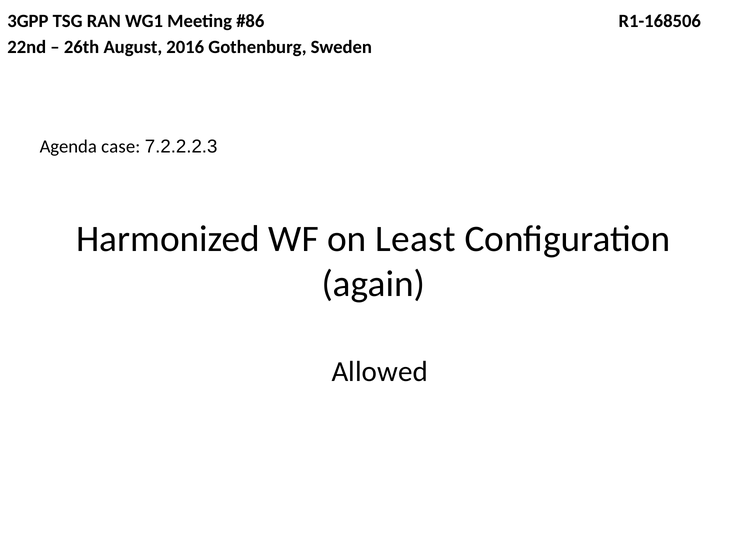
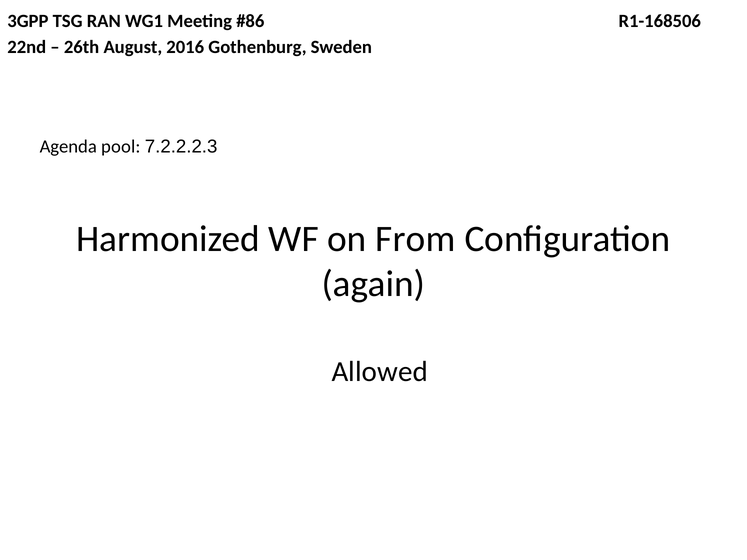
case: case -> pool
Least: Least -> From
